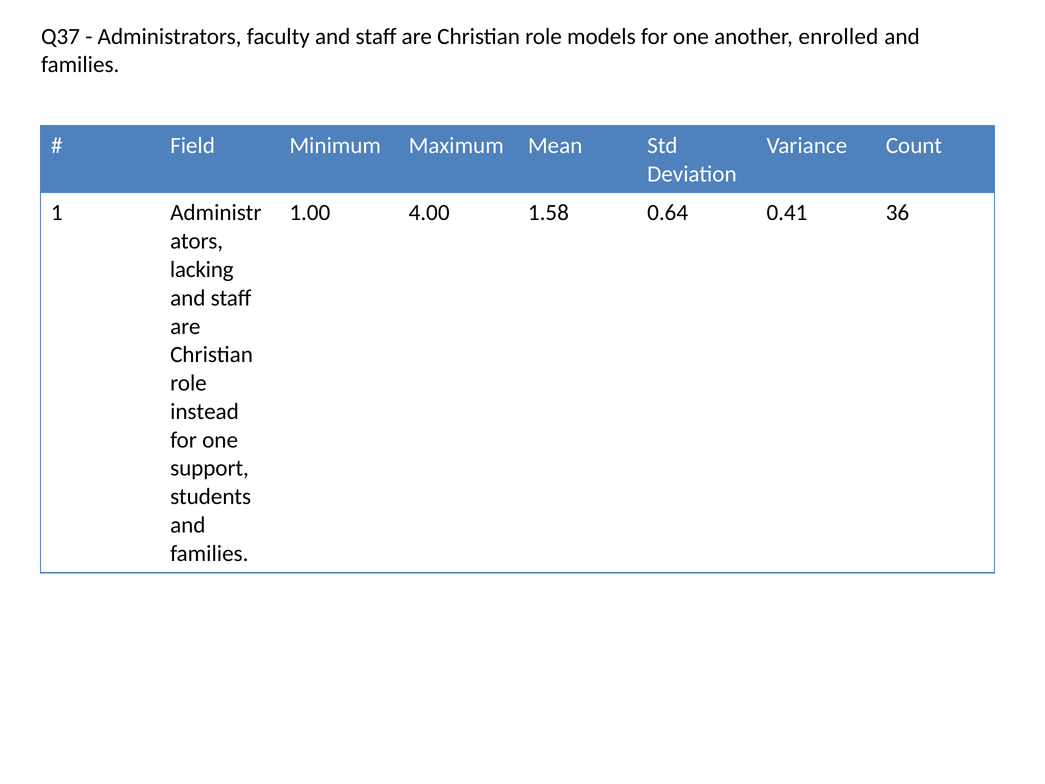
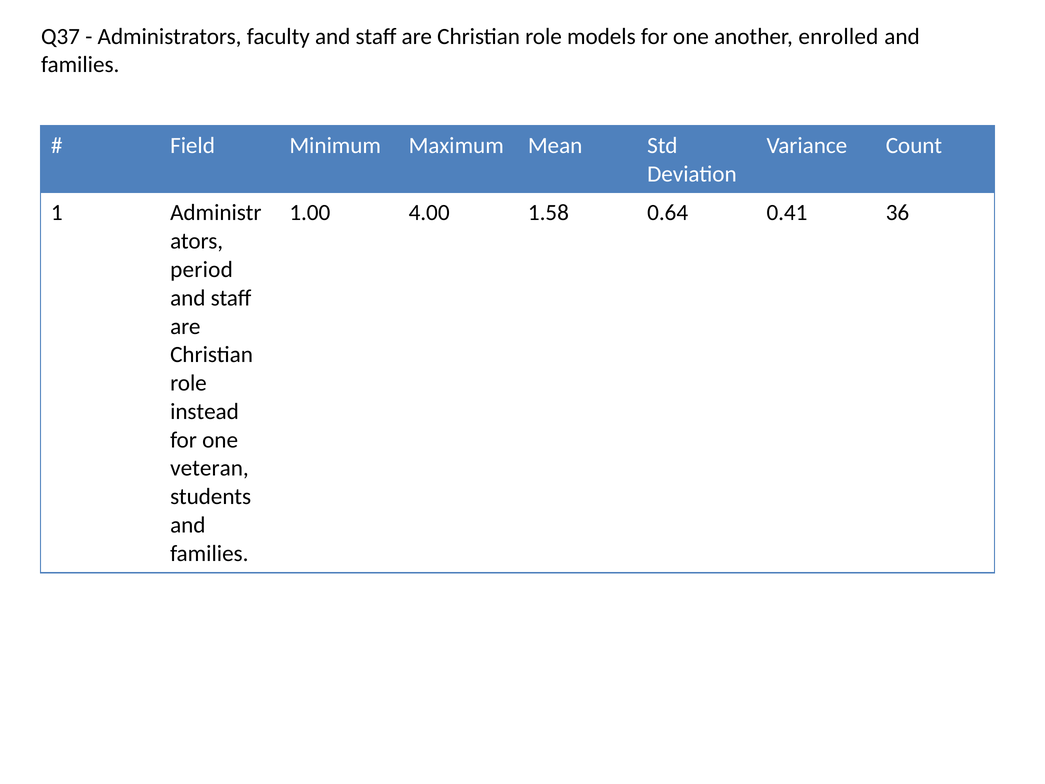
lacking: lacking -> period
support: support -> veteran
